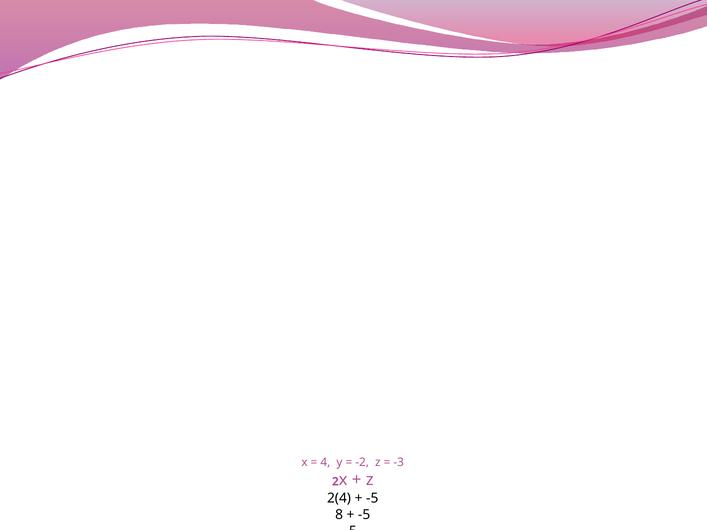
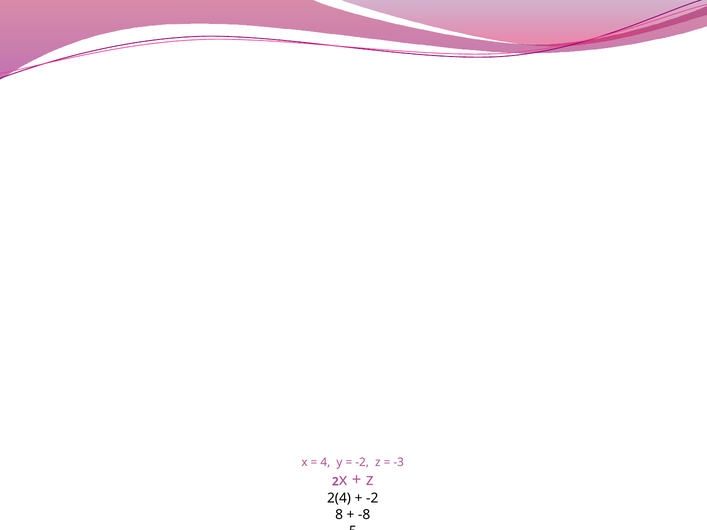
-5 at (372, 498): -5 -> -2
-5 at (364, 515): -5 -> -8
